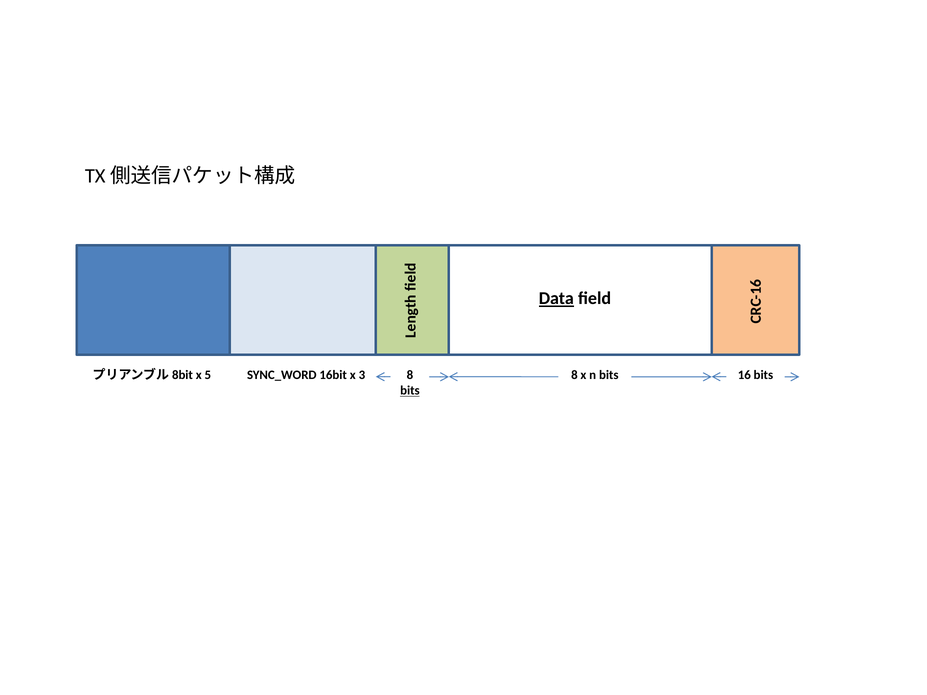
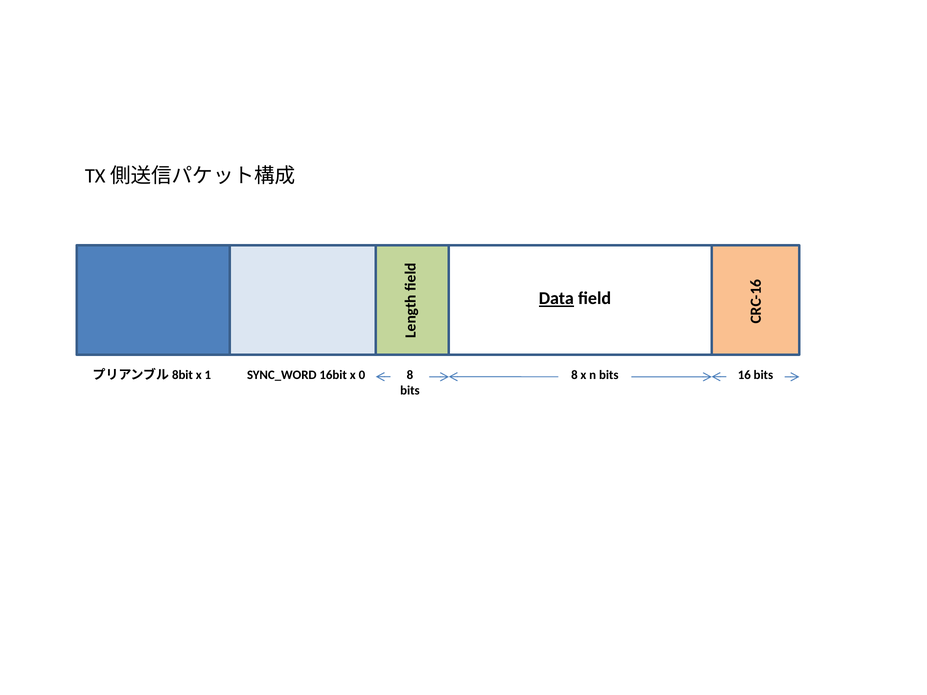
x 5: 5 -> 1
3: 3 -> 0
bits at (410, 391) underline: present -> none
